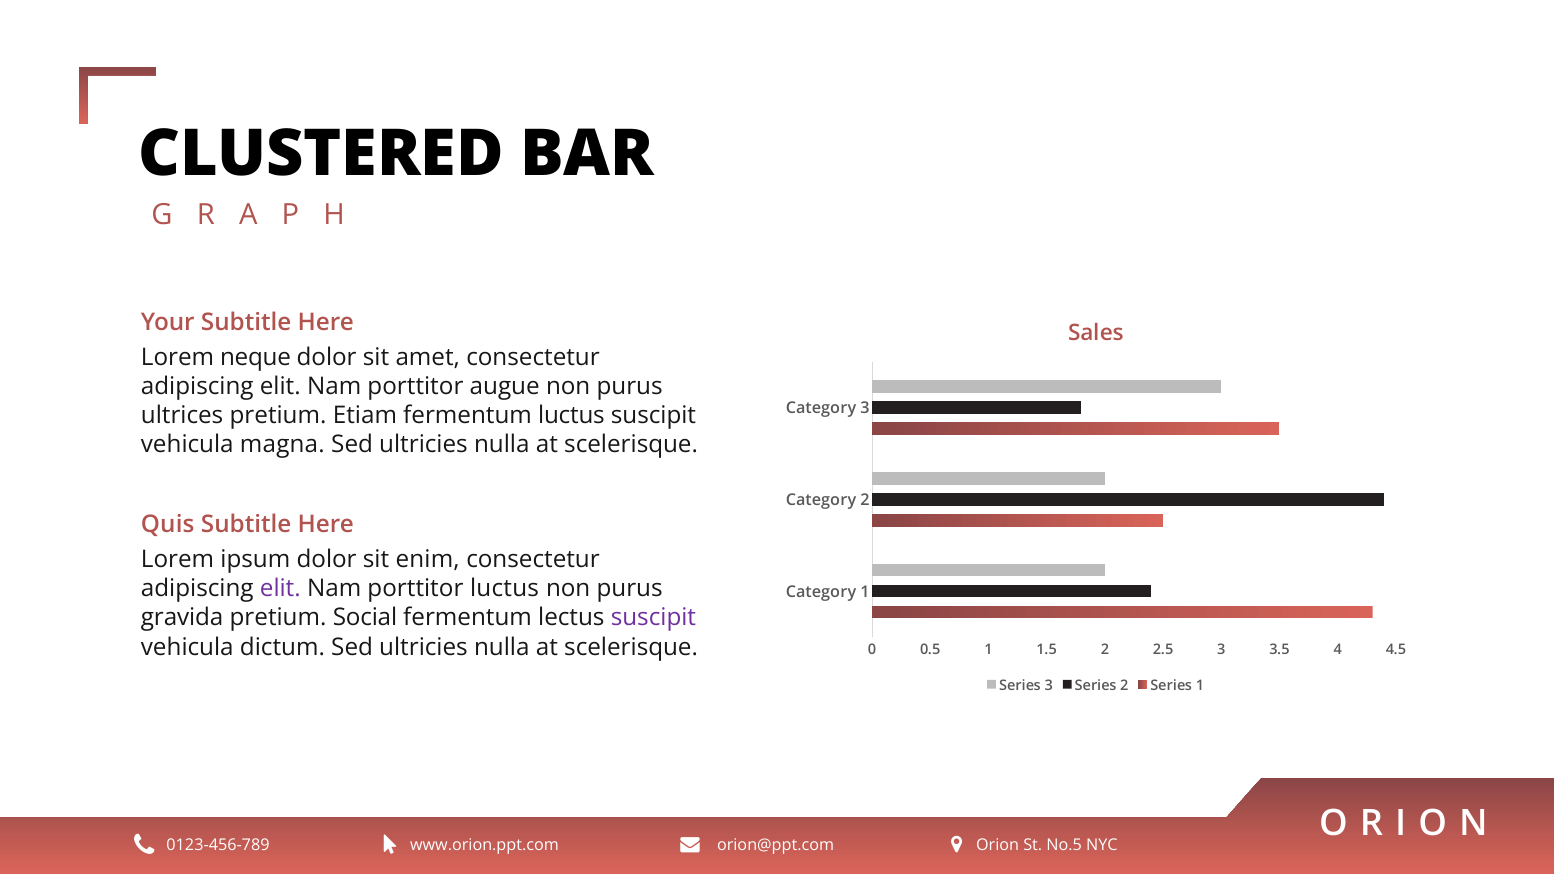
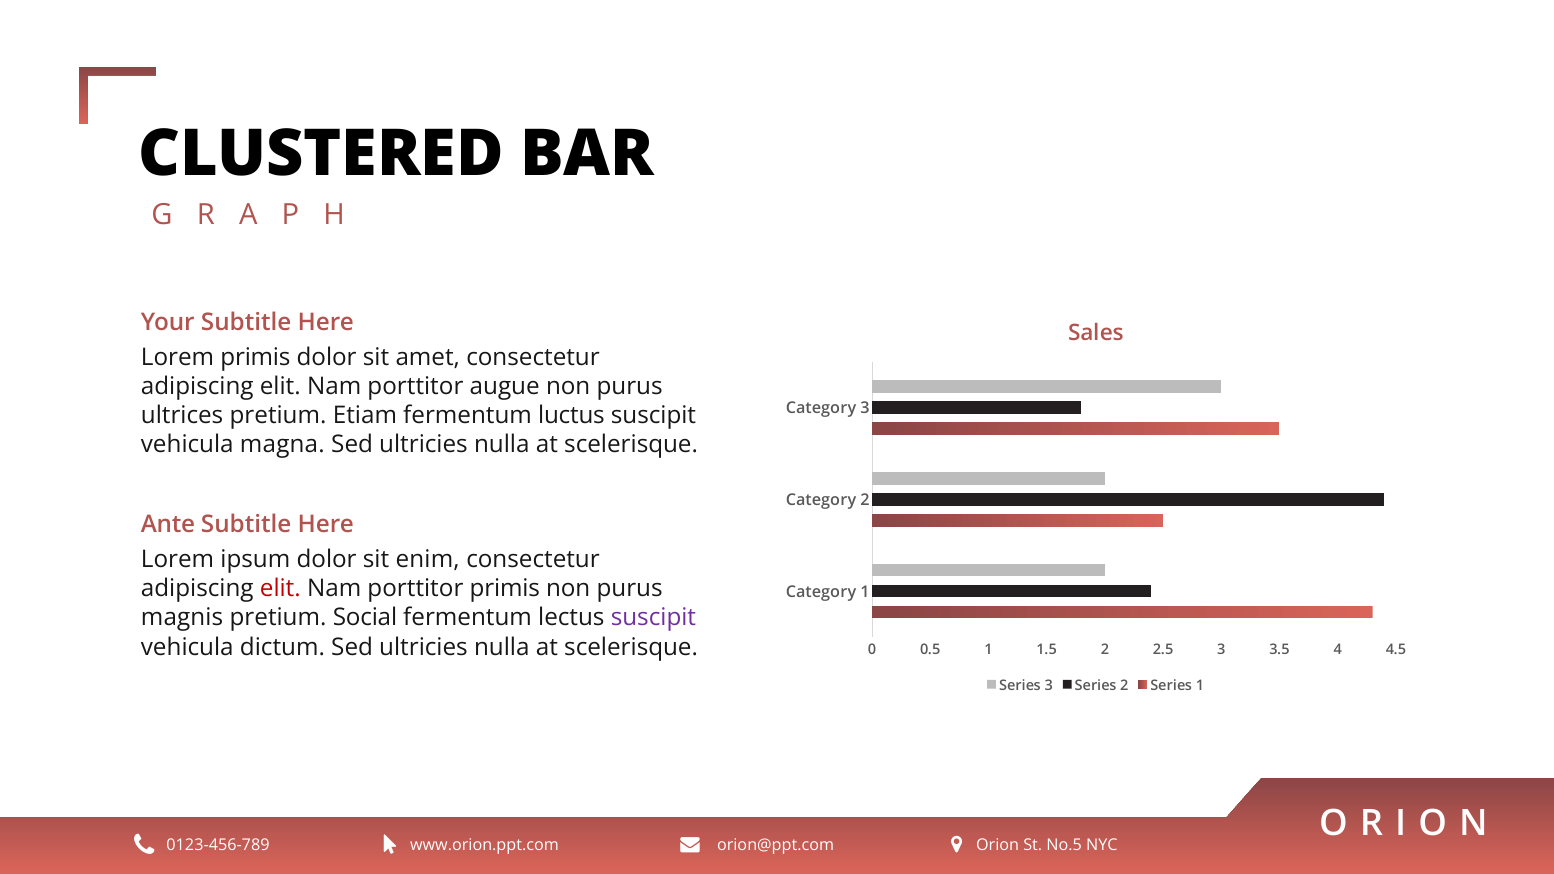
Lorem neque: neque -> primis
Quis: Quis -> Ante
elit at (280, 589) colour: purple -> red
porttitor luctus: luctus -> primis
gravida: gravida -> magnis
